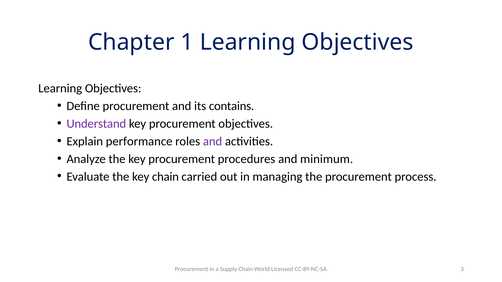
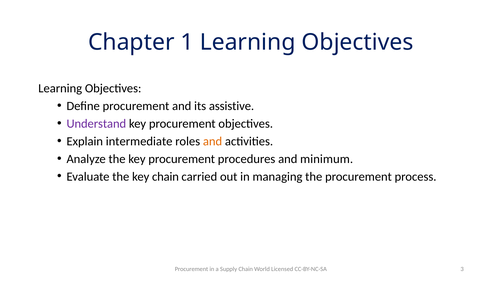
contains: contains -> assistive
performance: performance -> intermediate
and at (213, 141) colour: purple -> orange
